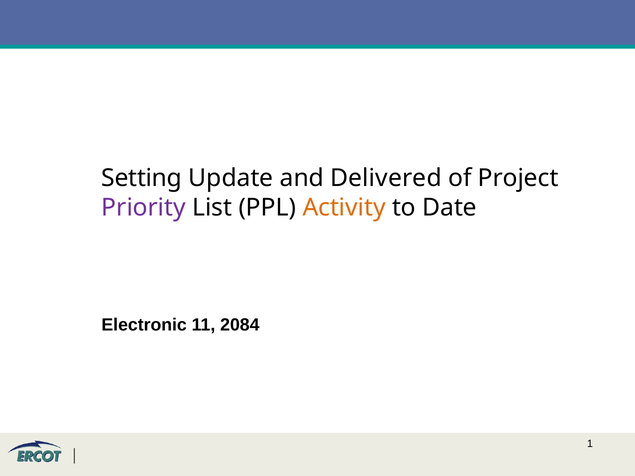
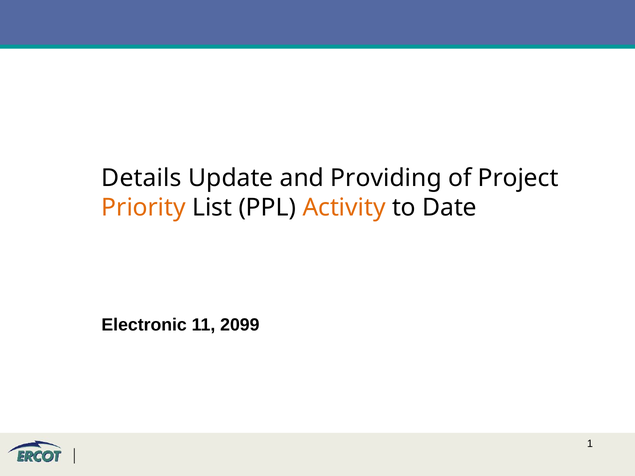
Setting: Setting -> Details
Delivered: Delivered -> Providing
Priority colour: purple -> orange
2084: 2084 -> 2099
